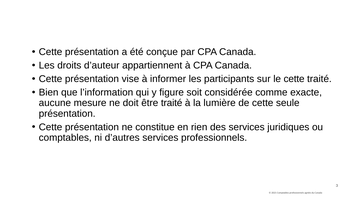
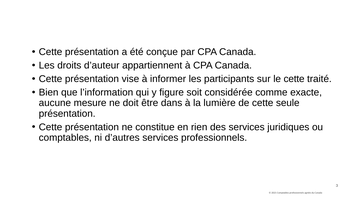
être traité: traité -> dans
